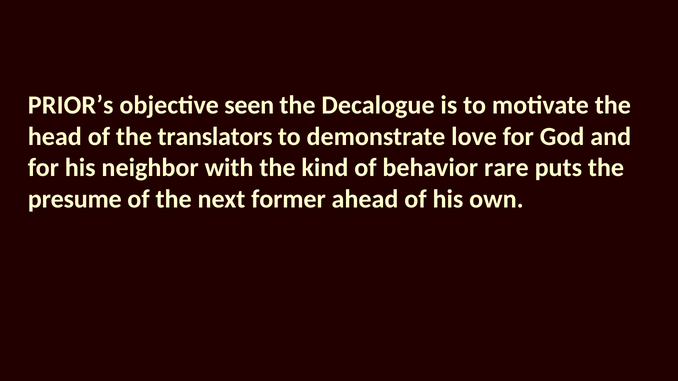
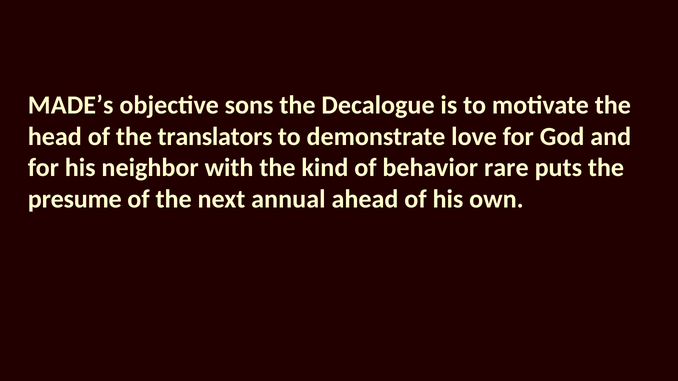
PRIOR’s: PRIOR’s -> MADE’s
seen: seen -> sons
former: former -> annual
